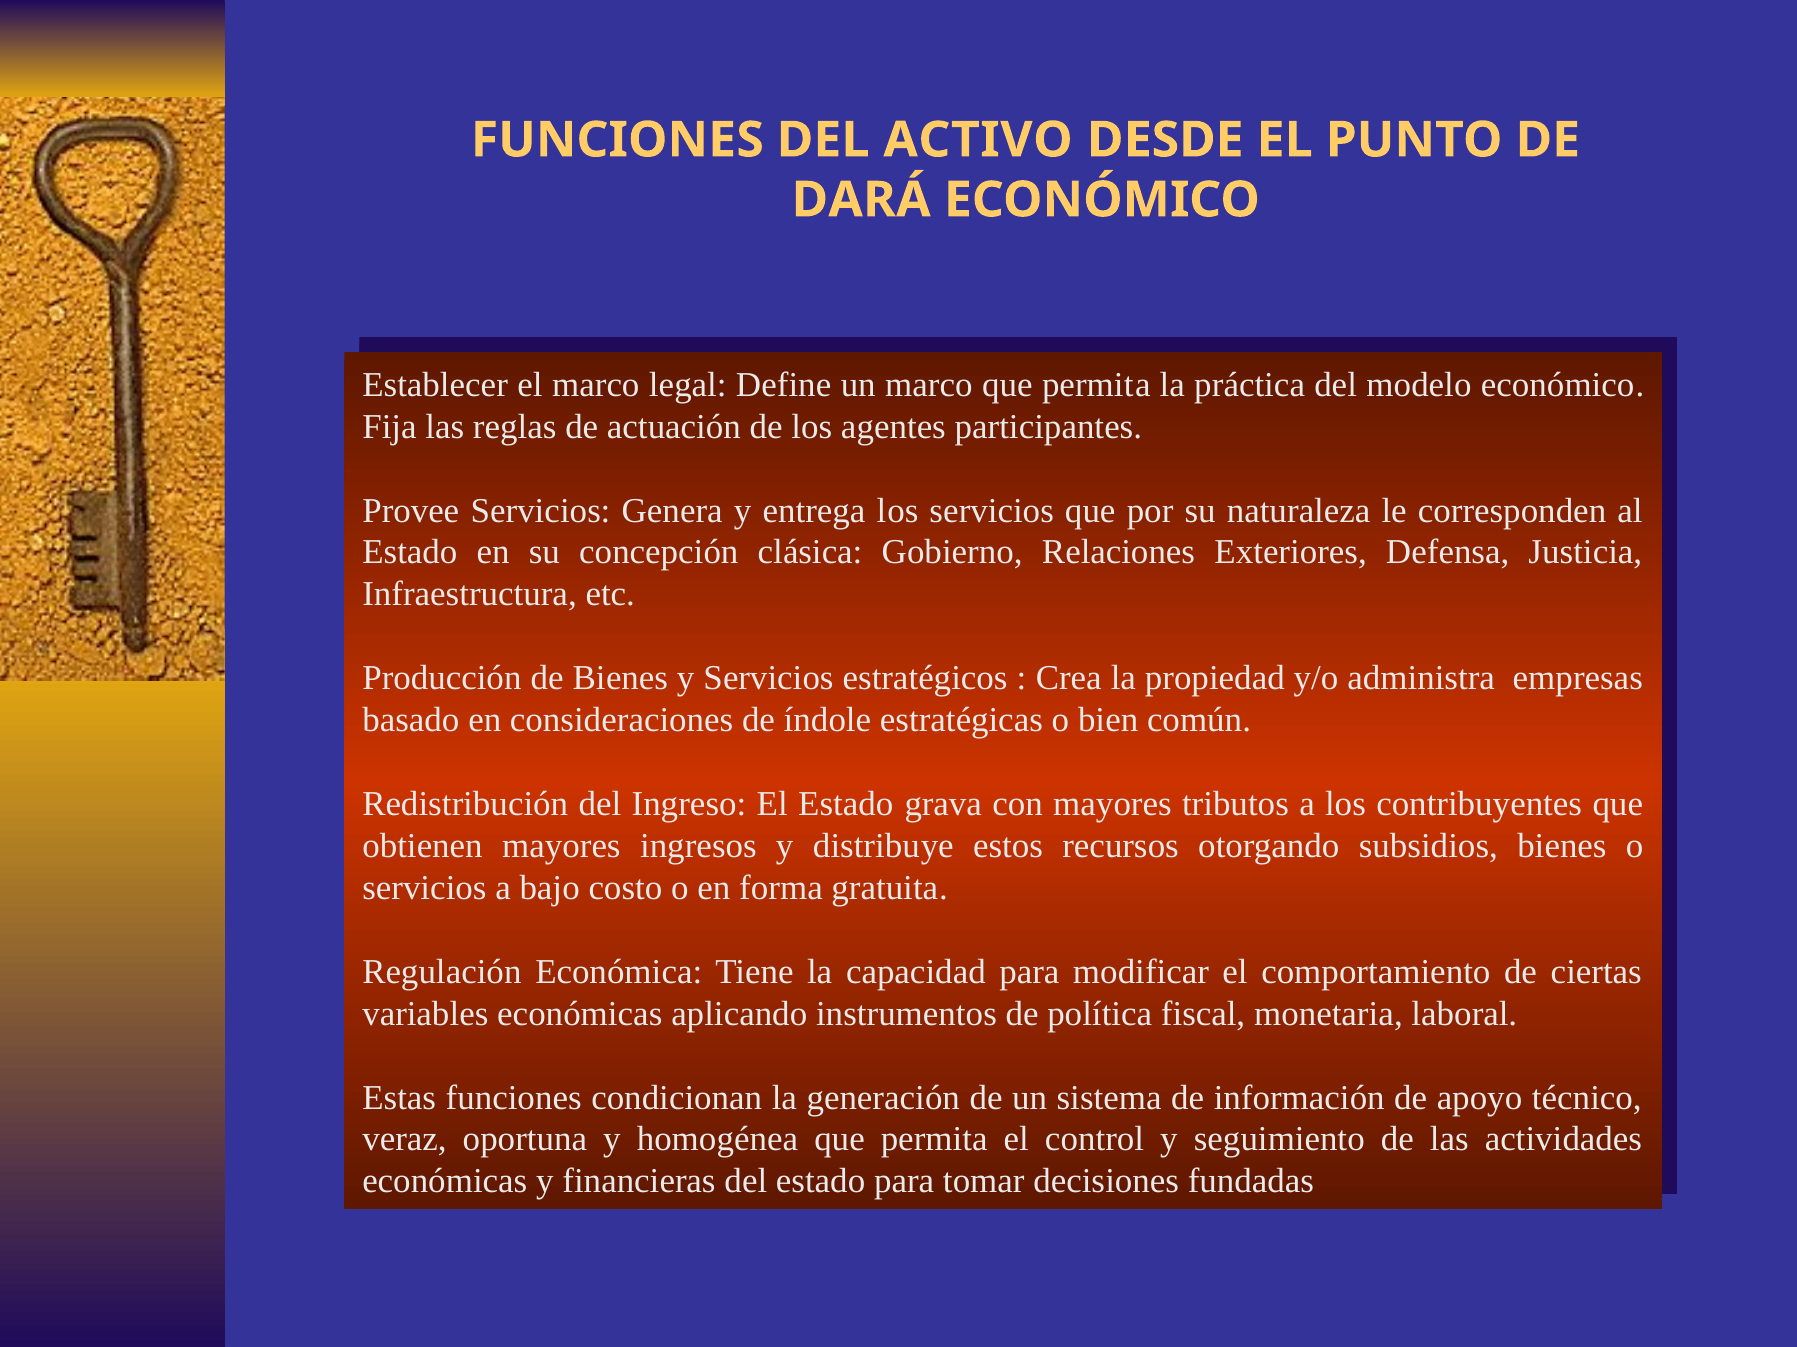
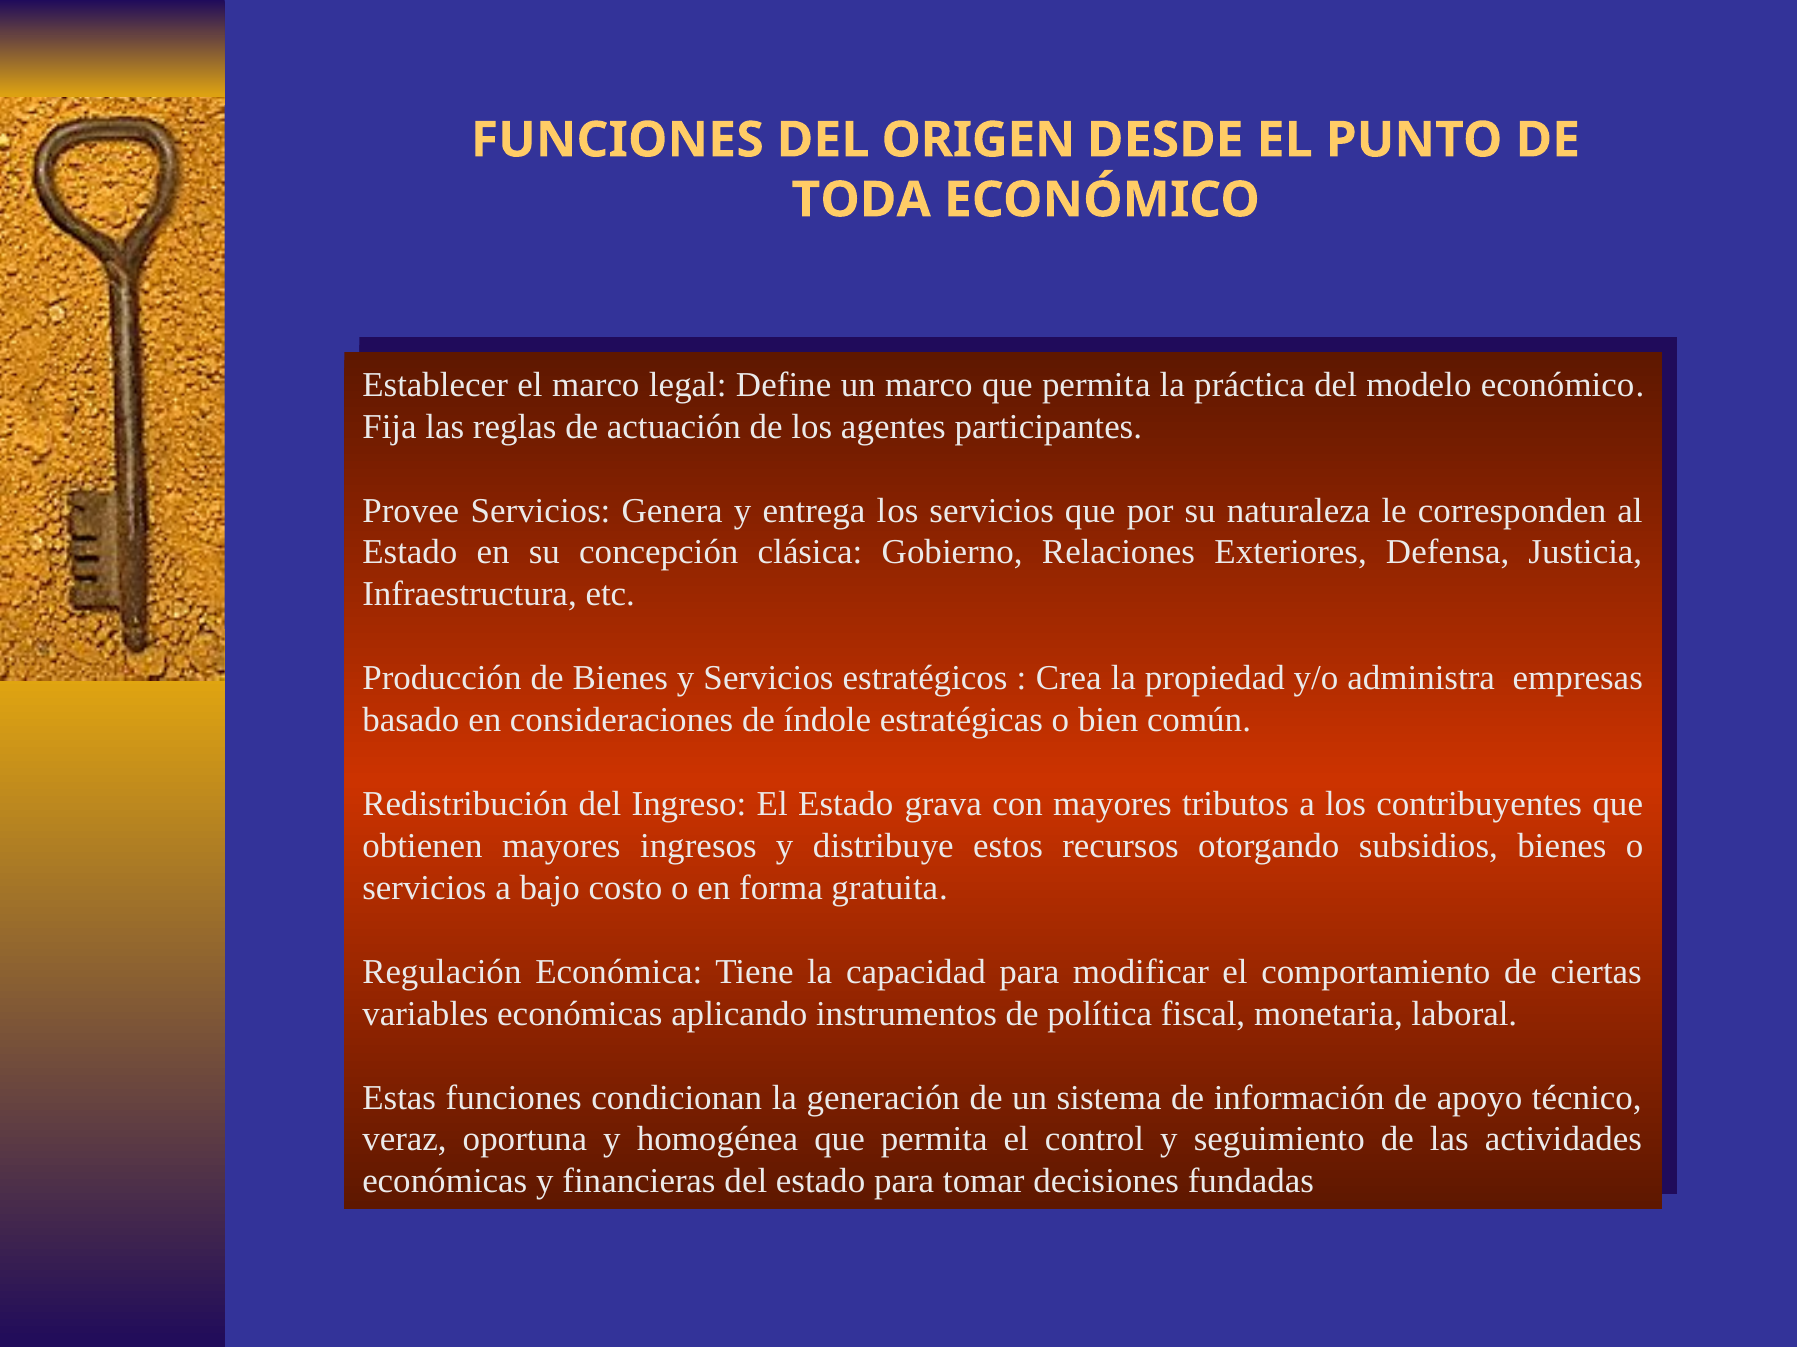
ACTIVO: ACTIVO -> ORIGEN
DARÁ: DARÁ -> TODA
